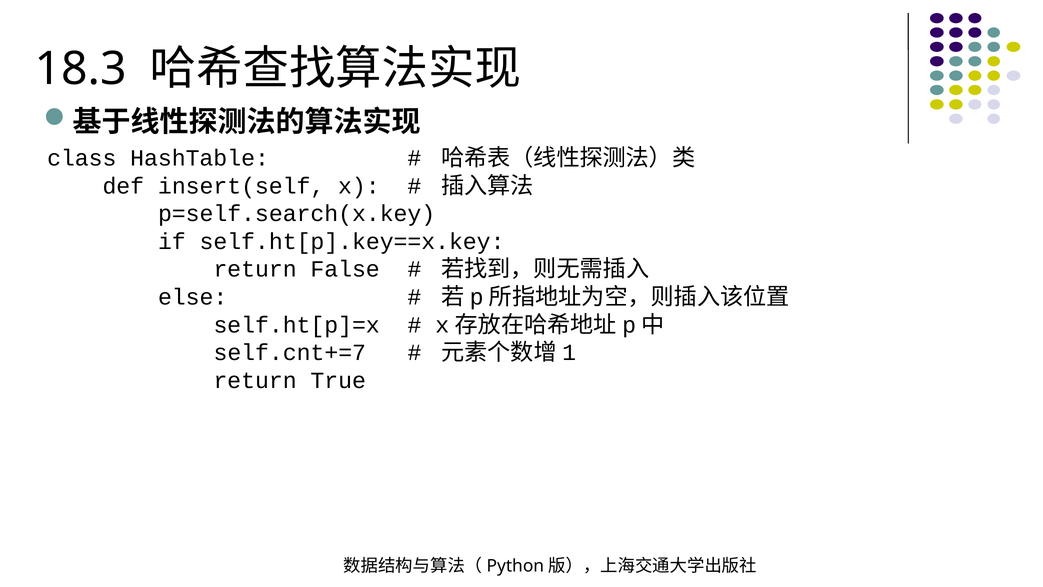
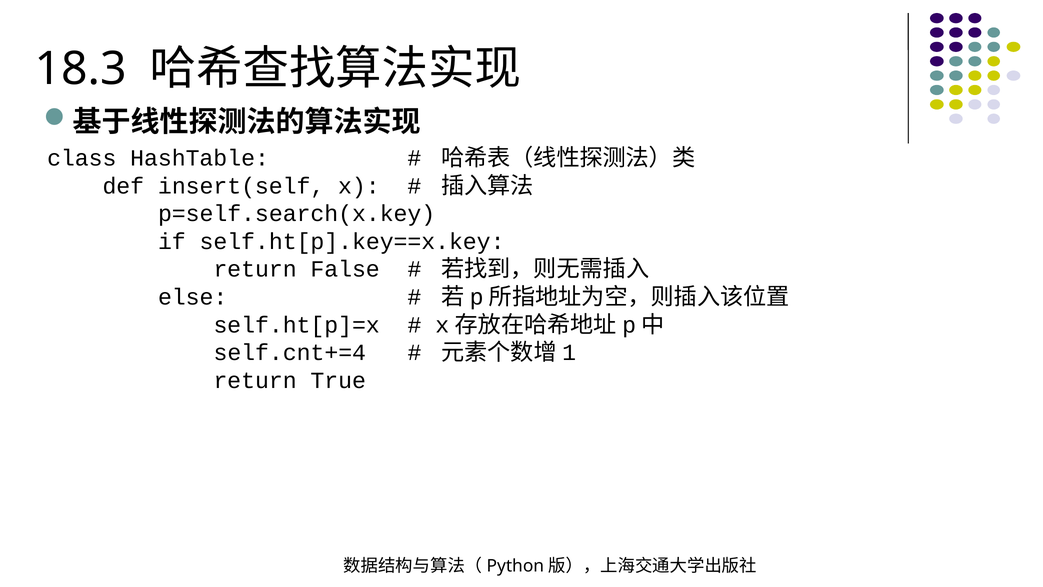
self.cnt+=7: self.cnt+=7 -> self.cnt+=4
